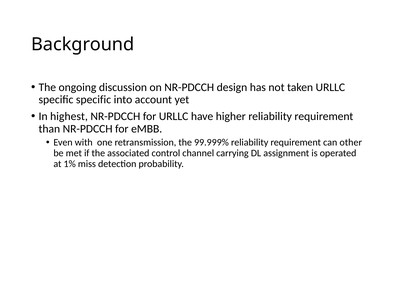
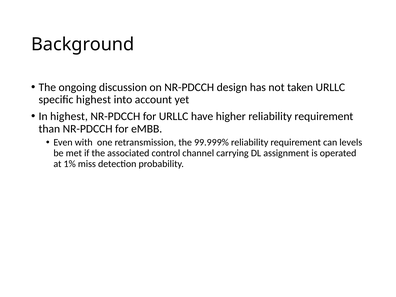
specific specific: specific -> highest
other: other -> levels
